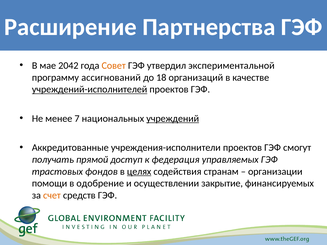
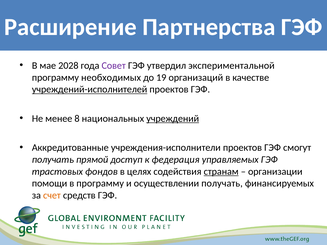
2042: 2042 -> 2028
Совет colour: orange -> purple
ассигнований: ассигнований -> необходимых
18: 18 -> 19
7: 7 -> 8
целях underline: present -> none
странам underline: none -> present
в одобрение: одобрение -> программу
осуществлении закрытие: закрытие -> получать
